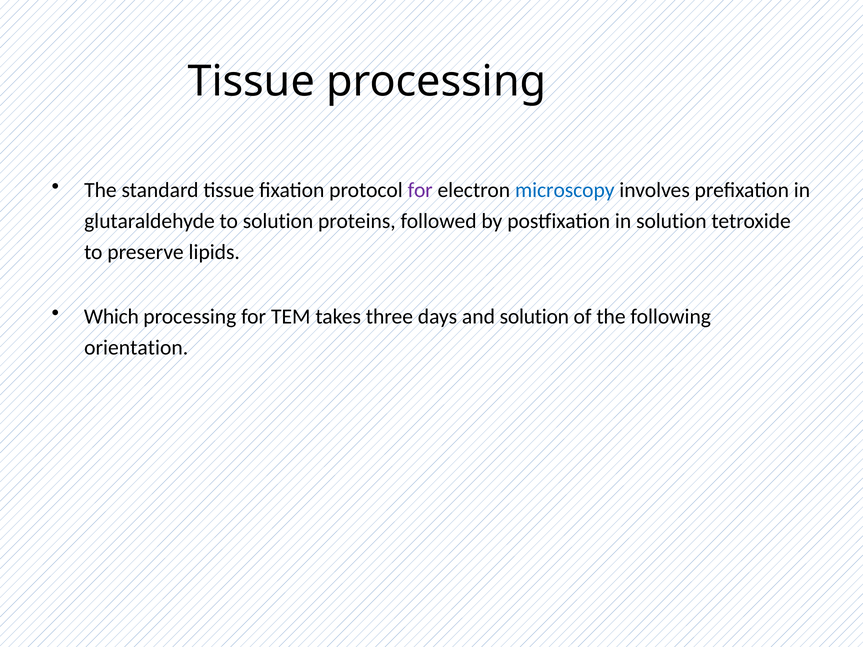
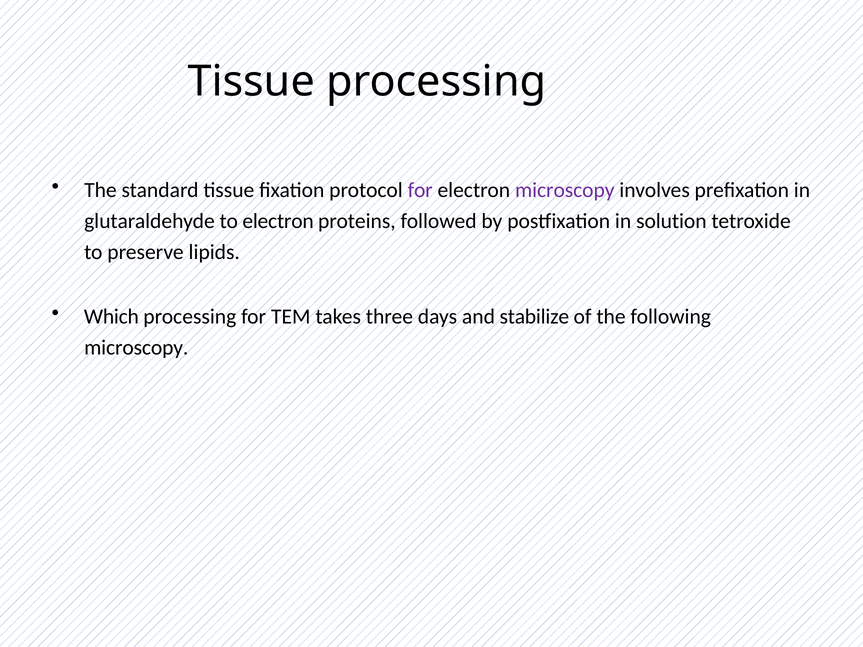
microscopy at (565, 190) colour: blue -> purple
to solution: solution -> electron
and solution: solution -> stabilize
orientation at (136, 348): orientation -> microscopy
